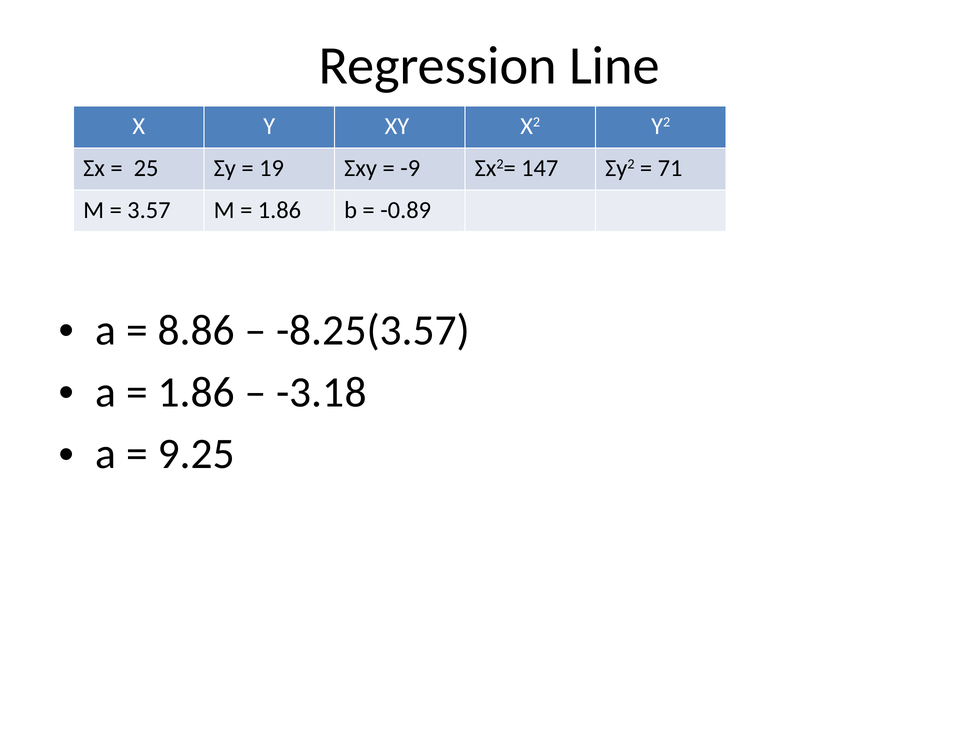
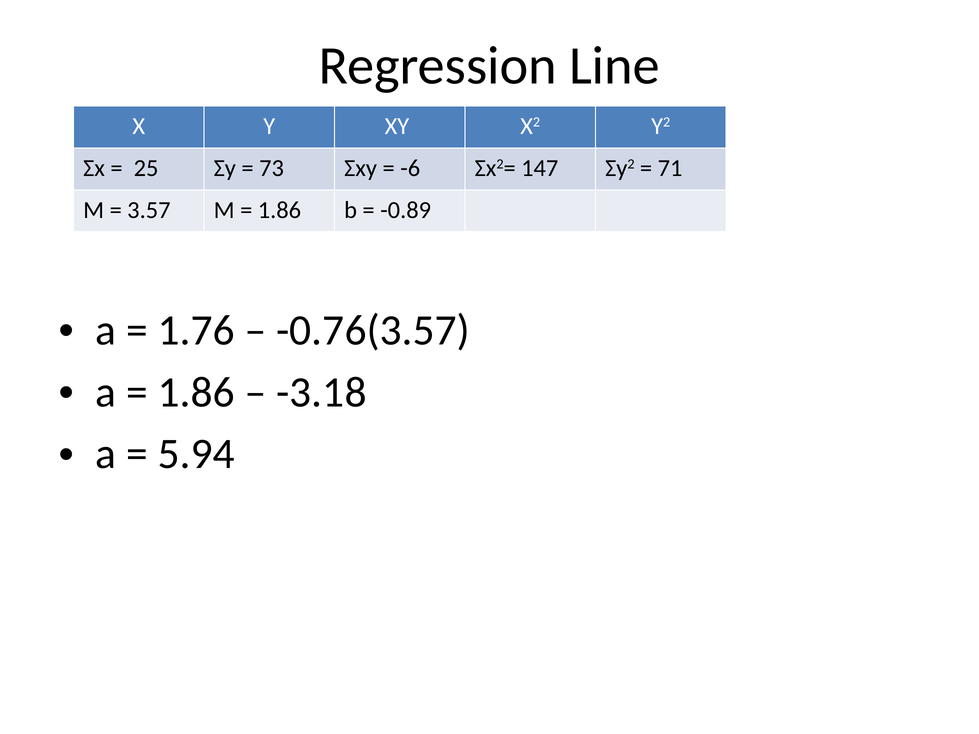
19: 19 -> 73
-9: -9 -> -6
8.86: 8.86 -> 1.76
-8.25(3.57: -8.25(3.57 -> -0.76(3.57
9.25: 9.25 -> 5.94
